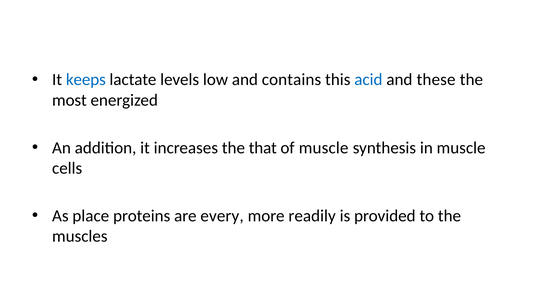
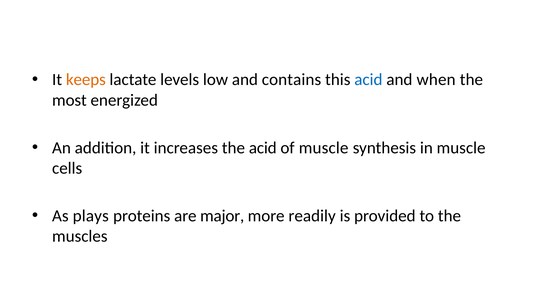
keeps colour: blue -> orange
these: these -> when
the that: that -> acid
place: place -> plays
every: every -> major
